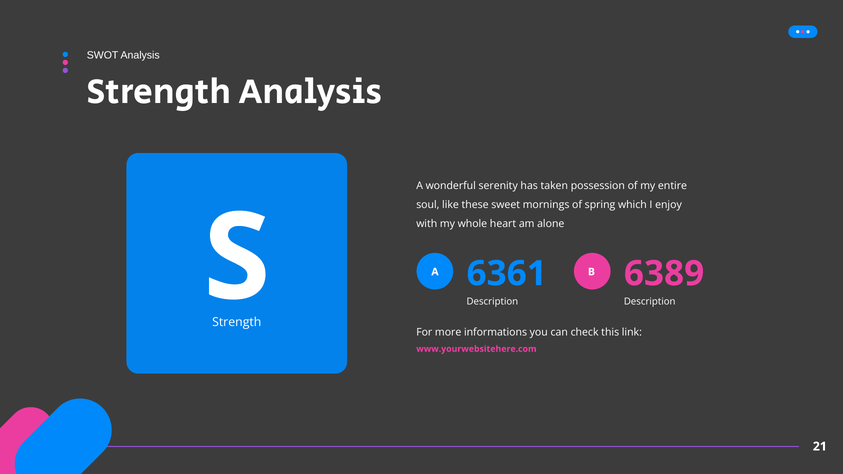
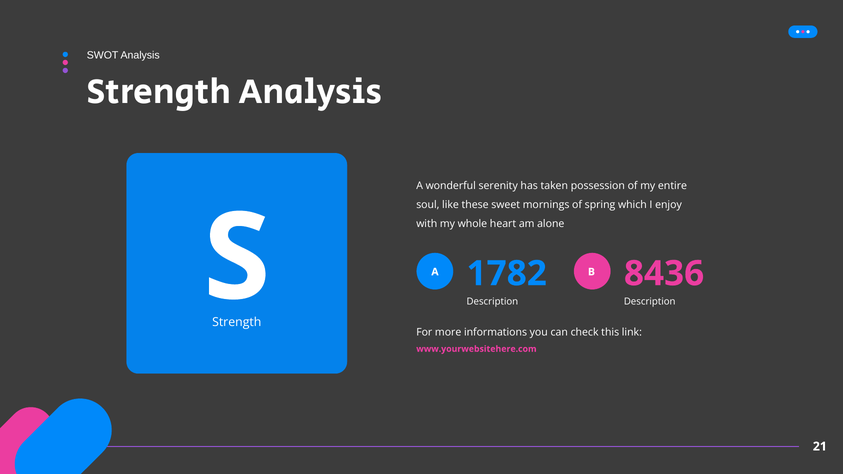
6361: 6361 -> 1782
6389: 6389 -> 8436
